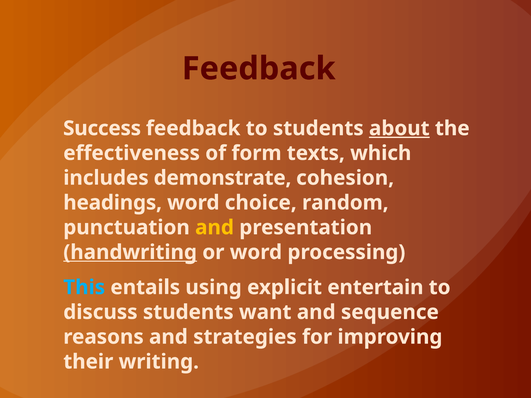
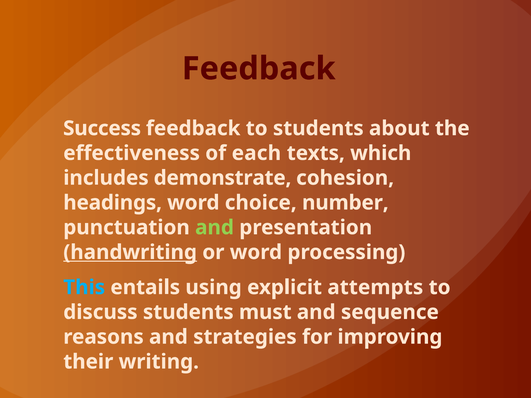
about underline: present -> none
form: form -> each
random: random -> number
and at (215, 228) colour: yellow -> light green
entertain: entertain -> attempts
want: want -> must
